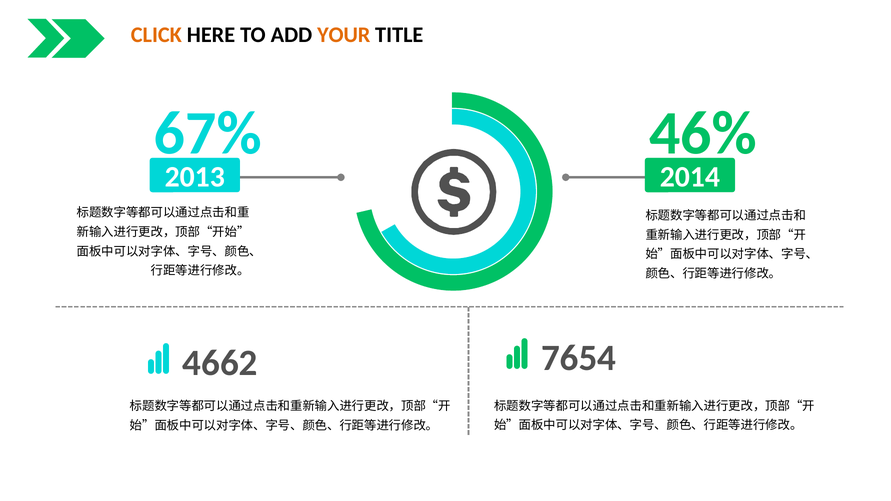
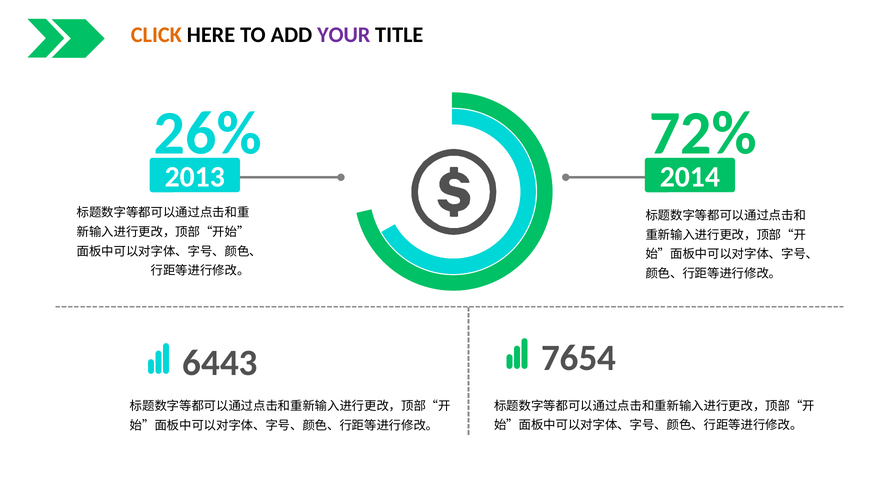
YOUR colour: orange -> purple
67%: 67% -> 26%
46%: 46% -> 72%
4662: 4662 -> 6443
